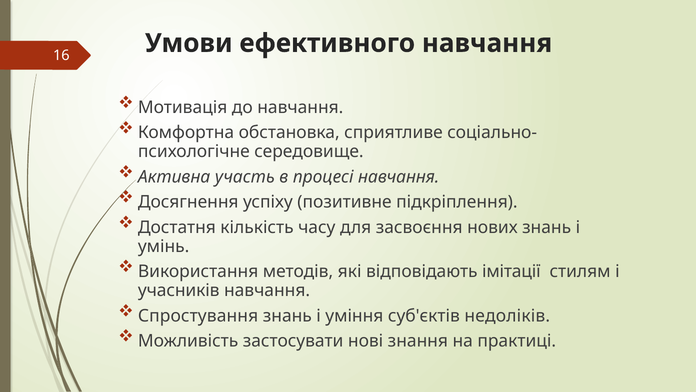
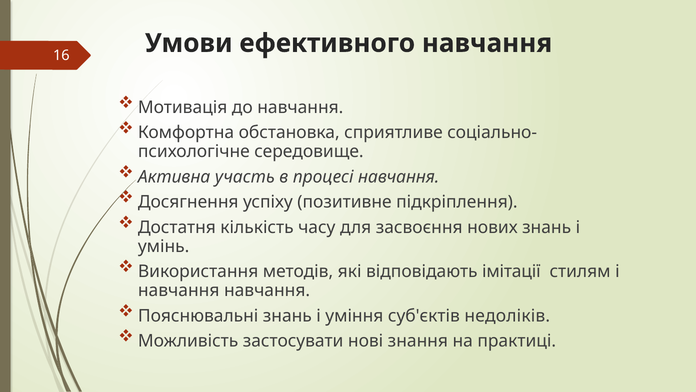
учасників at (179, 290): учасників -> навчання
Спростування: Спростування -> Пояснювальні
